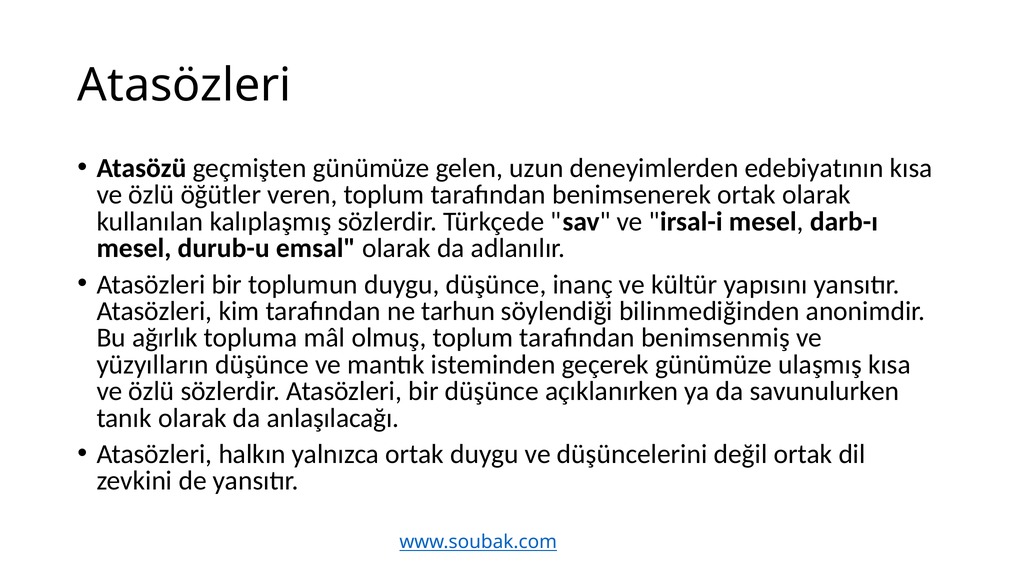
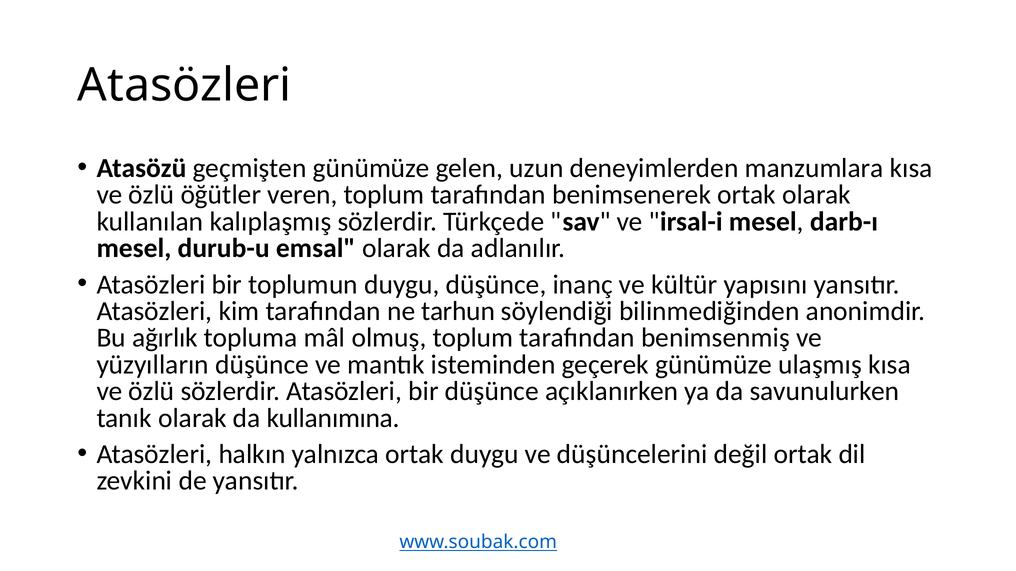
edebiyatının: edebiyatının -> manzumlara
anlaşılacağı: anlaşılacağı -> kullanımına
